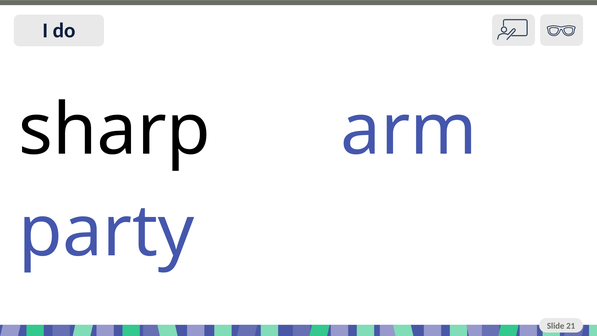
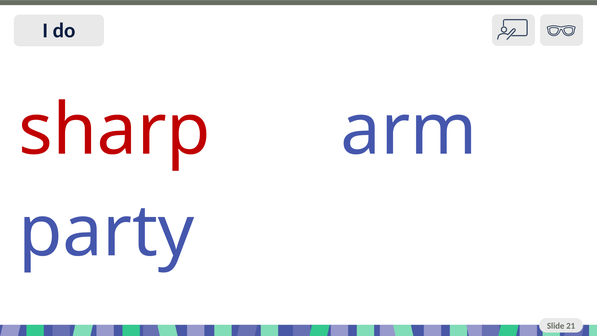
sharp colour: black -> red
